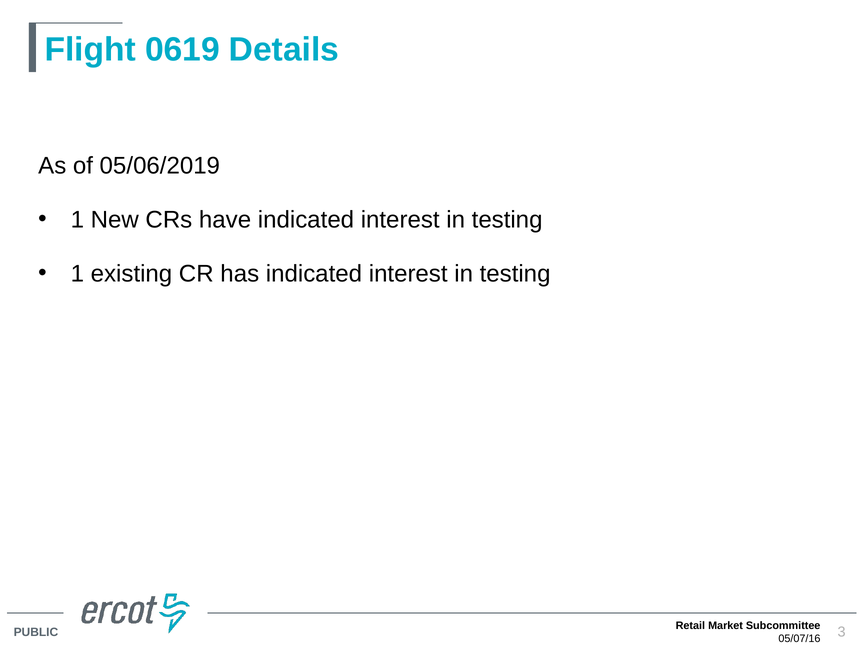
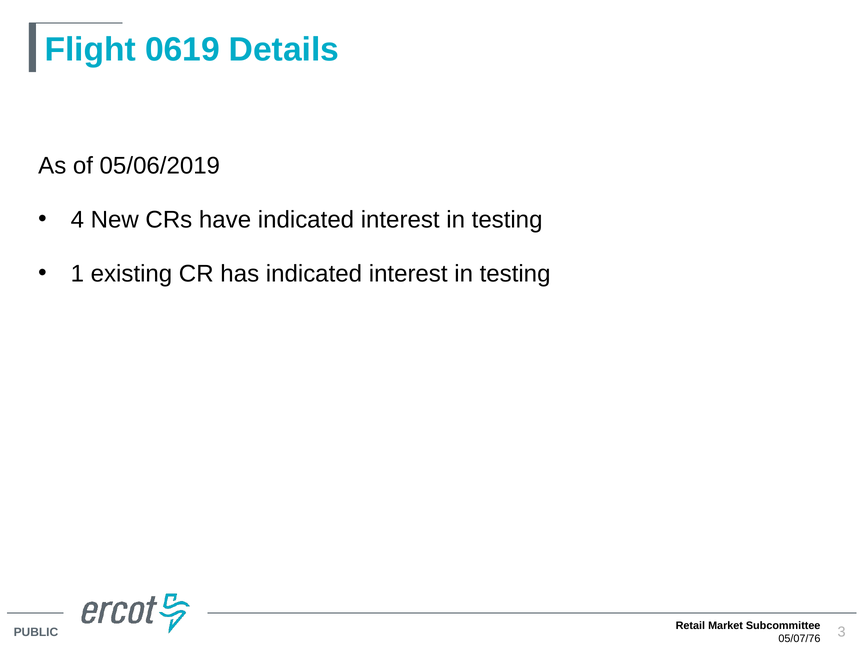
1 at (77, 220): 1 -> 4
05/07/16: 05/07/16 -> 05/07/76
